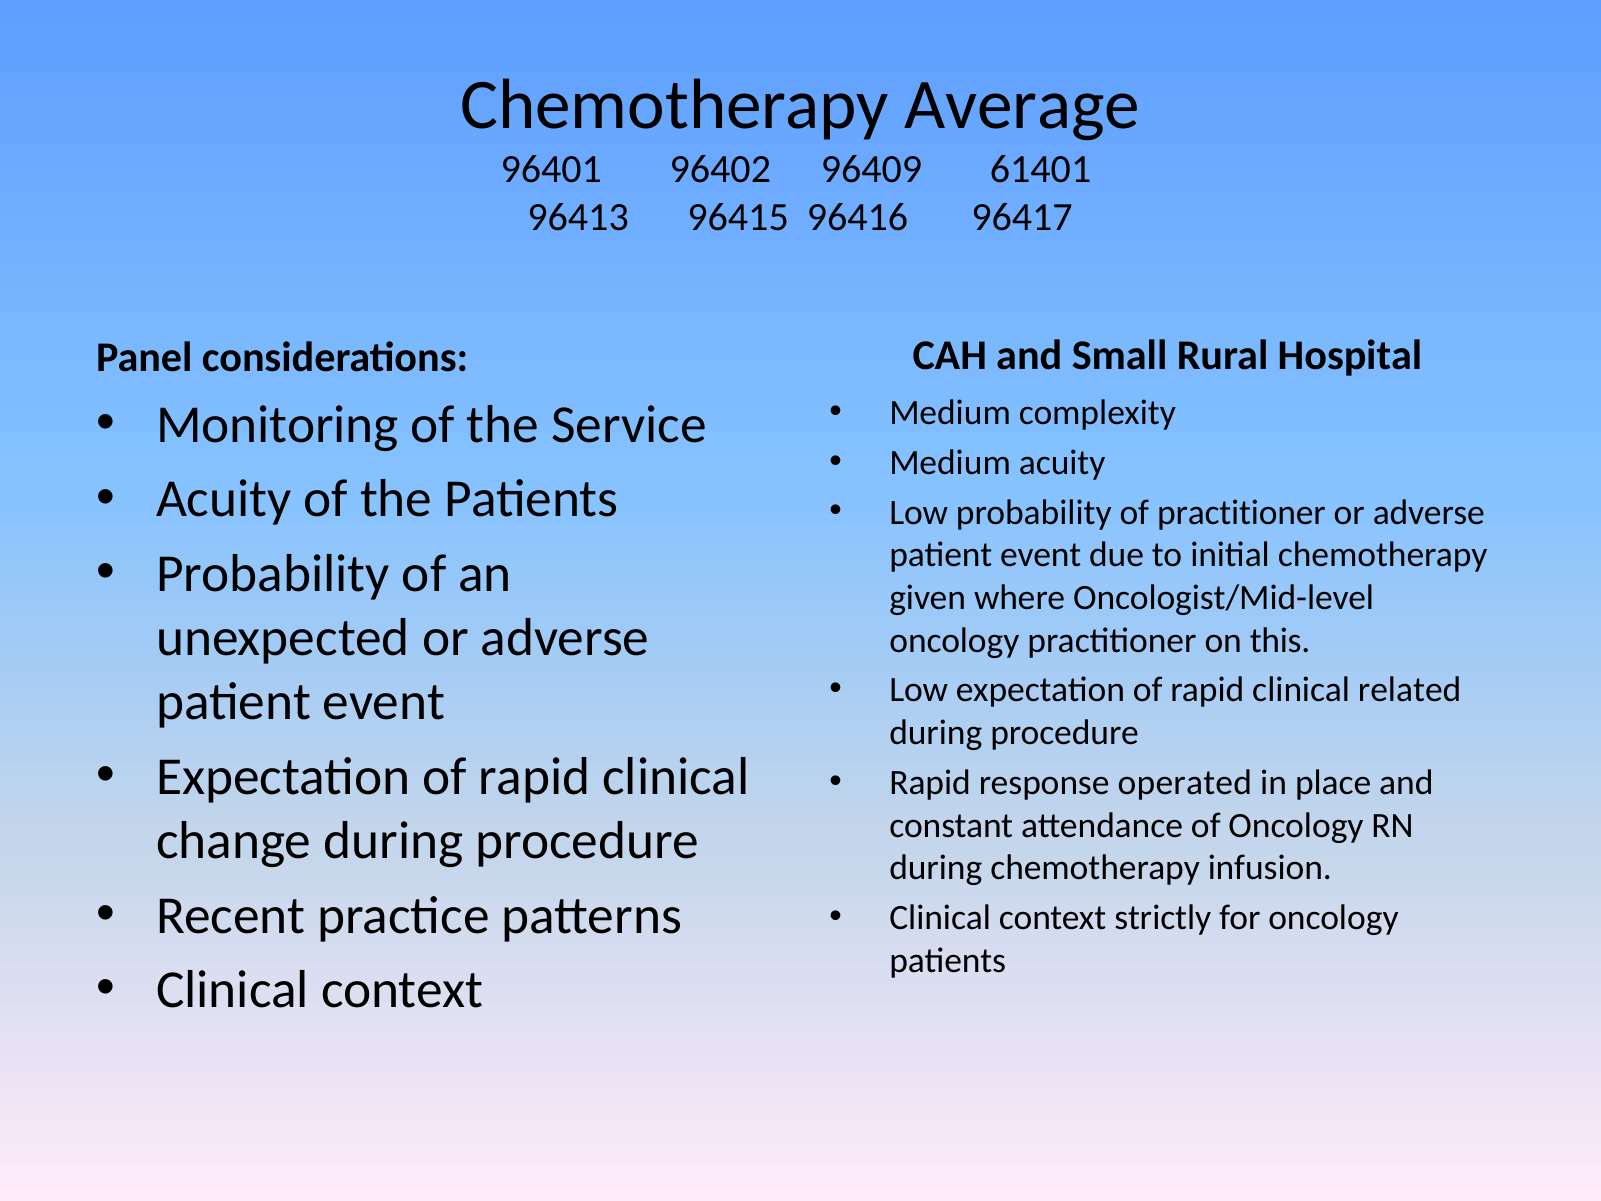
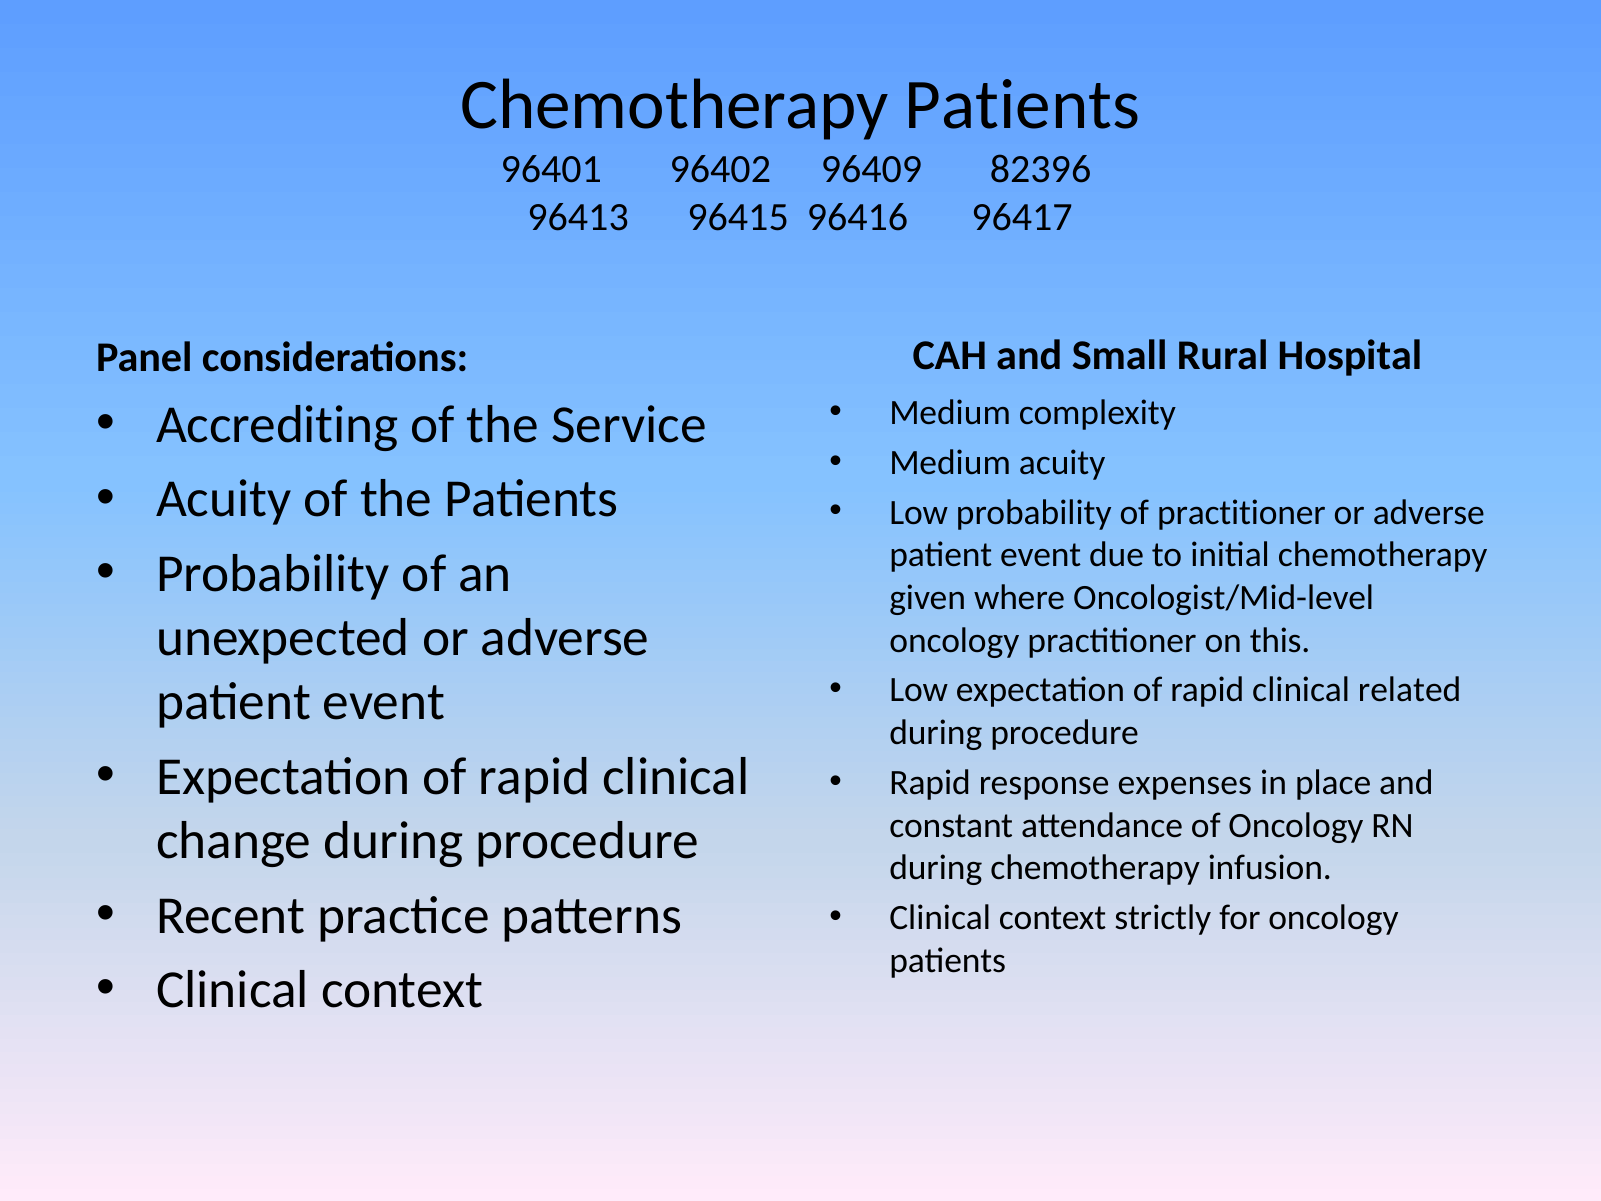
Chemotherapy Average: Average -> Patients
61401: 61401 -> 82396
Monitoring: Monitoring -> Accrediting
operated: operated -> expenses
